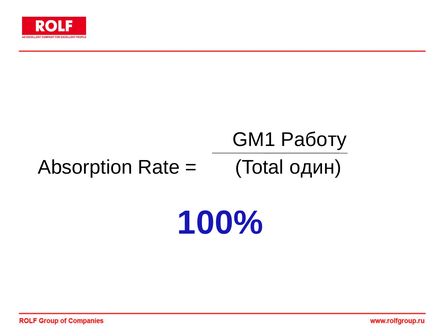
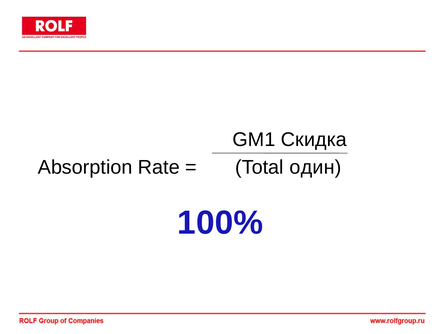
Работу: Работу -> Скидка
